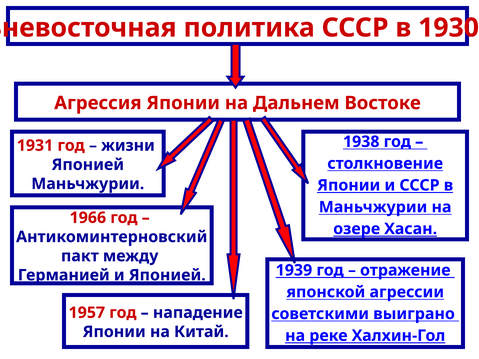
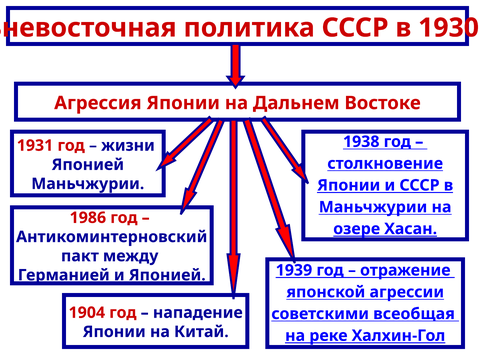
1966: 1966 -> 1986
1957: 1957 -> 1904
выиграно: выиграно -> всеобщая
